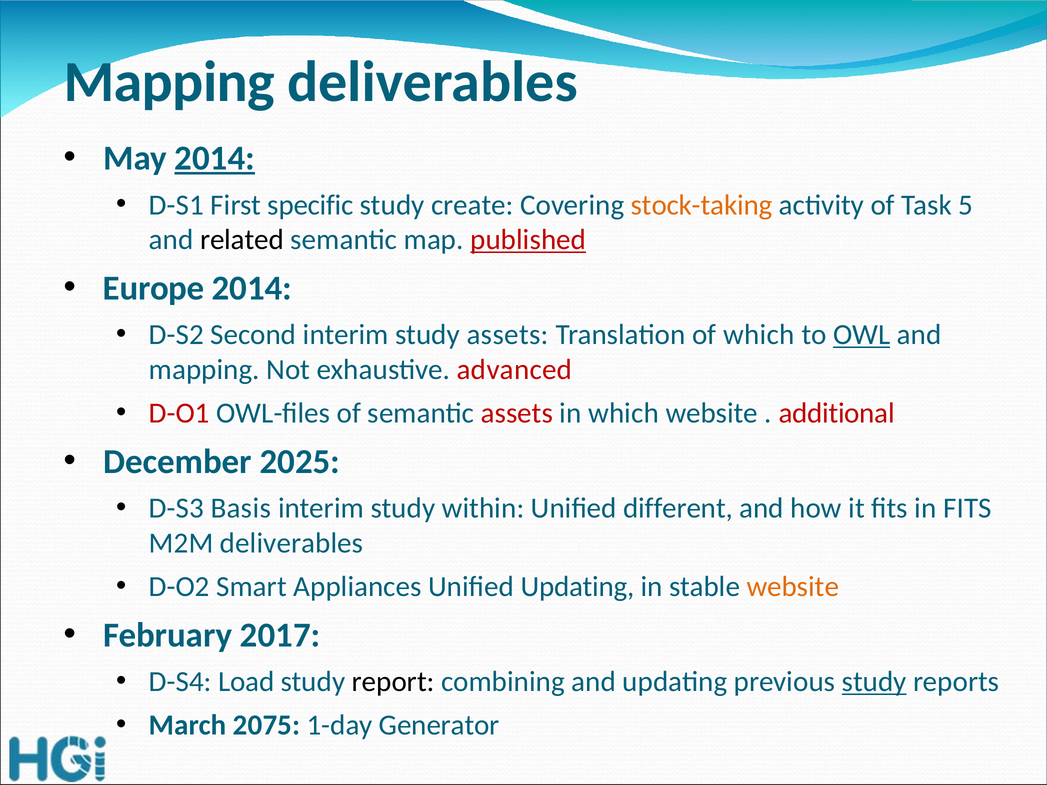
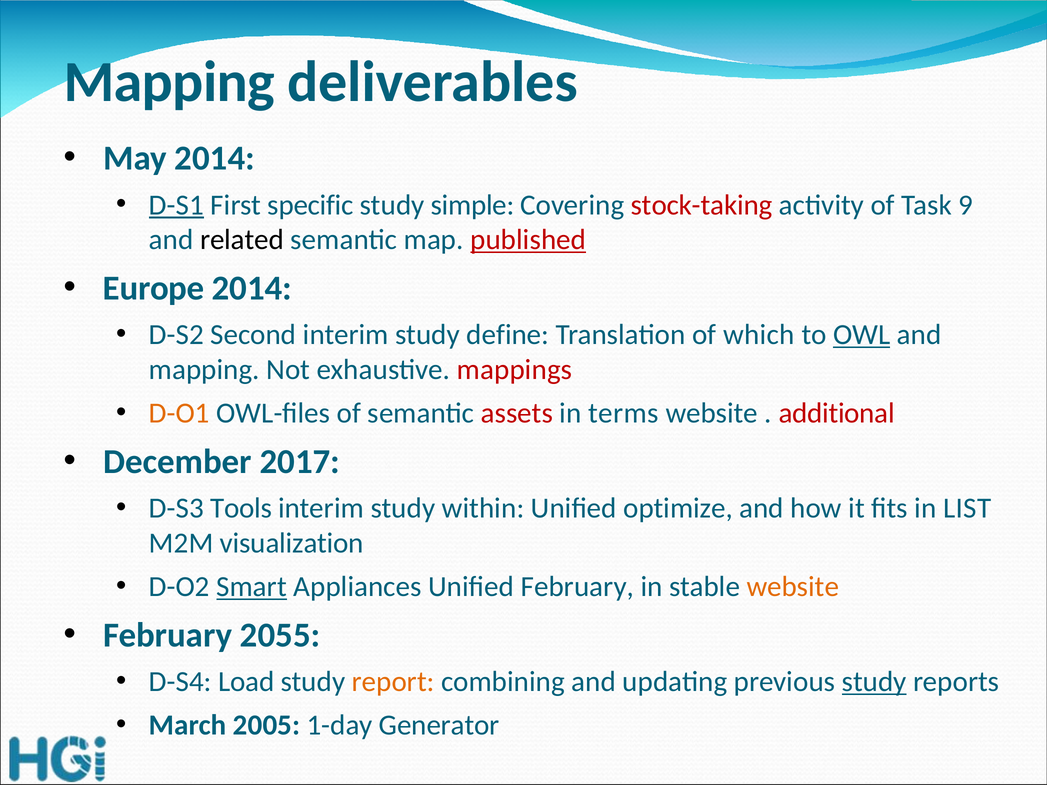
2014 at (215, 158) underline: present -> none
D-S1 underline: none -> present
create: create -> simple
stock-taking colour: orange -> red
5: 5 -> 9
study assets: assets -> define
advanced: advanced -> mappings
D-O1 colour: red -> orange
in which: which -> terms
2025: 2025 -> 2017
Basis: Basis -> Tools
different: different -> optimize
in FITS: FITS -> LIST
M2M deliverables: deliverables -> visualization
Smart underline: none -> present
Unified Updating: Updating -> February
2017: 2017 -> 2055
report colour: black -> orange
2075: 2075 -> 2005
